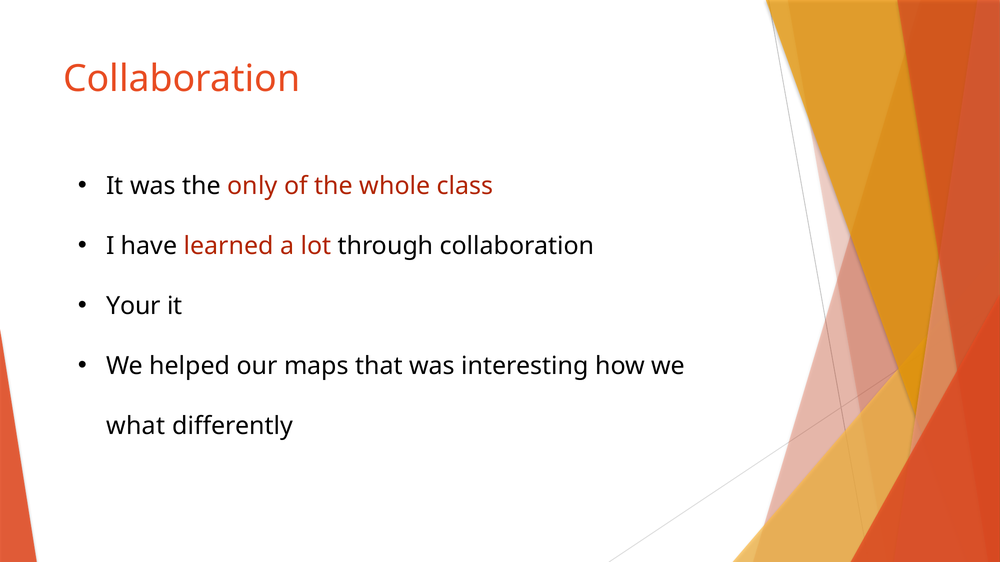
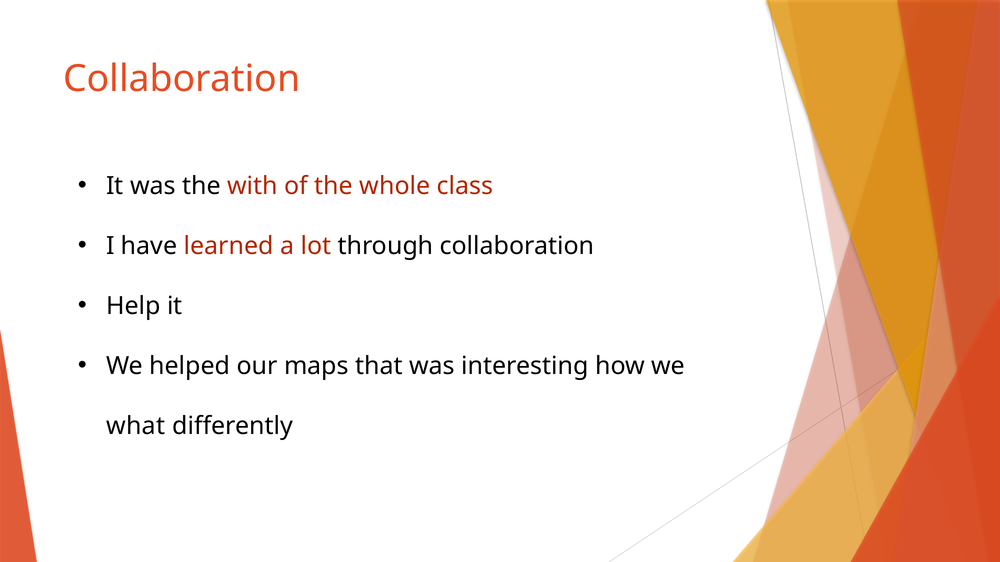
only: only -> with
Your: Your -> Help
